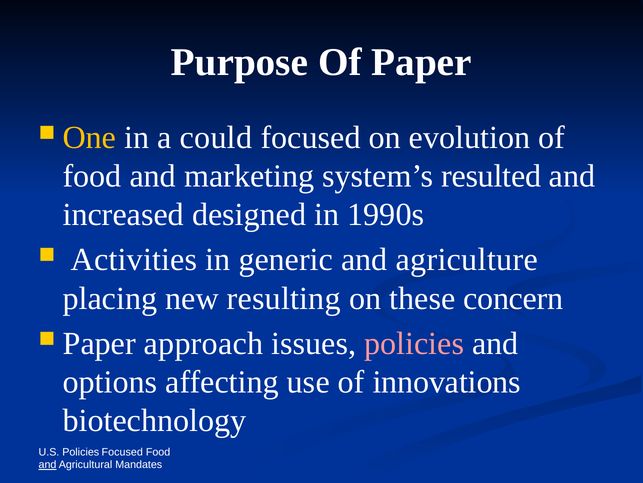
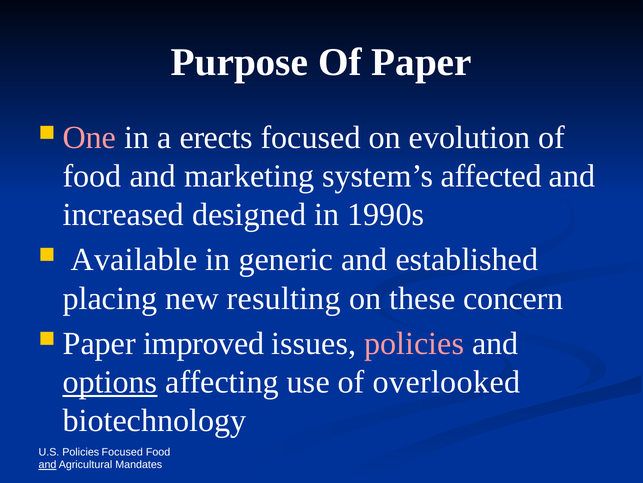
One colour: yellow -> pink
could: could -> erects
resulted: resulted -> affected
Activities: Activities -> Available
agriculture: agriculture -> established
approach: approach -> improved
options underline: none -> present
innovations: innovations -> overlooked
